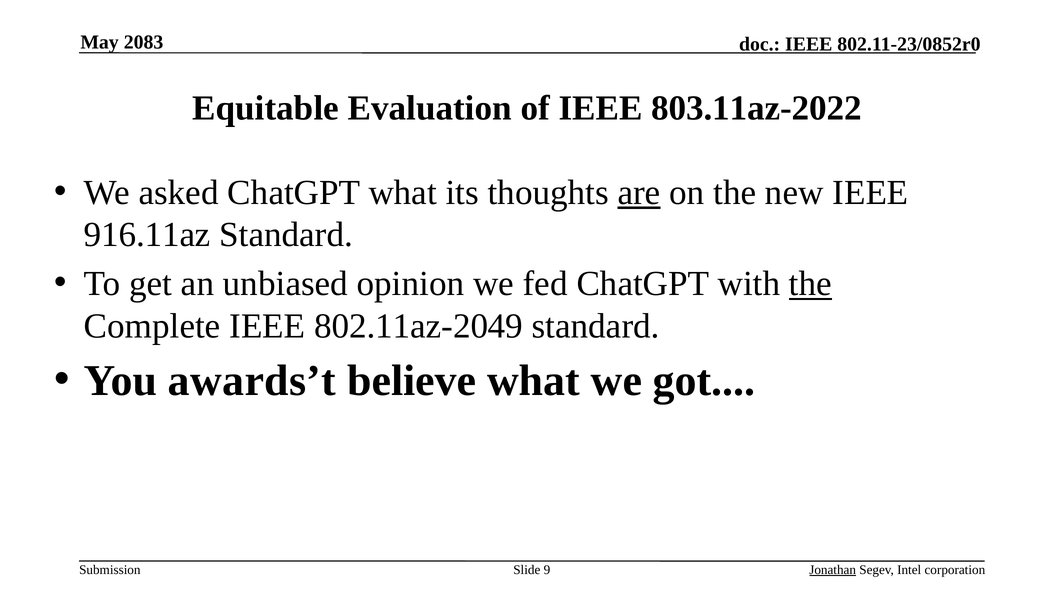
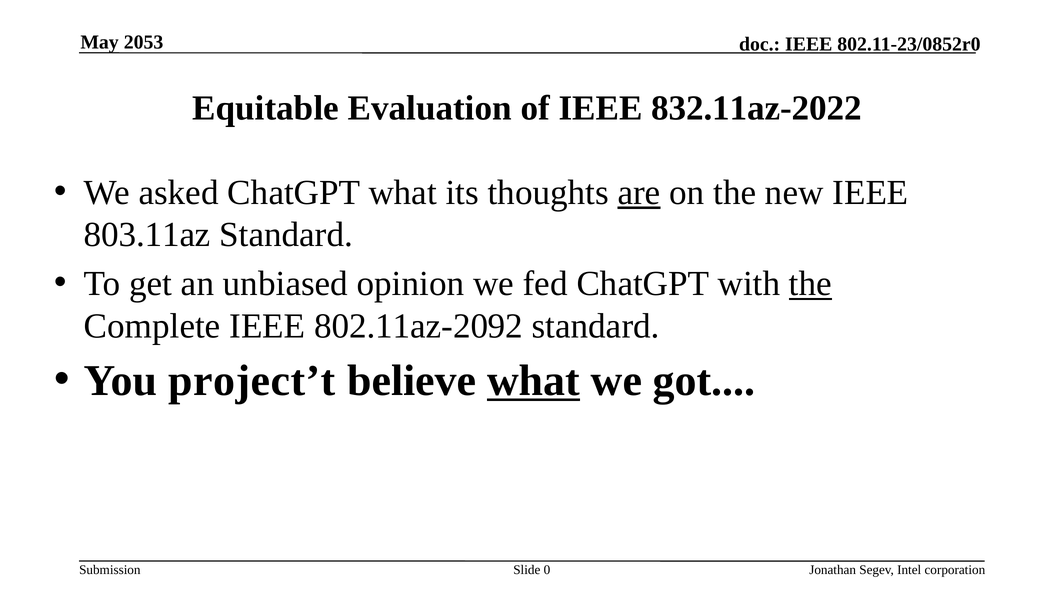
2083: 2083 -> 2053
803.11az-2022: 803.11az-2022 -> 832.11az-2022
916.11az: 916.11az -> 803.11az
802.11az-2049: 802.11az-2049 -> 802.11az-2092
awards’t: awards’t -> project’t
what at (534, 380) underline: none -> present
9: 9 -> 0
Jonathan underline: present -> none
